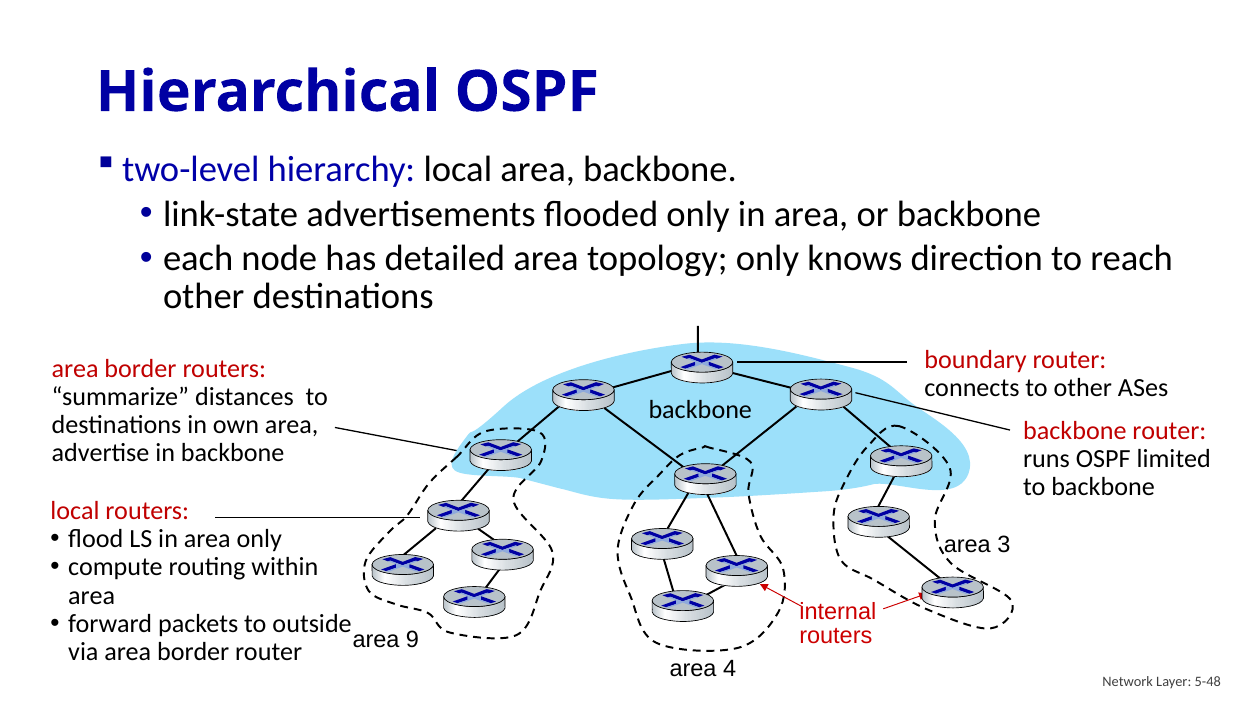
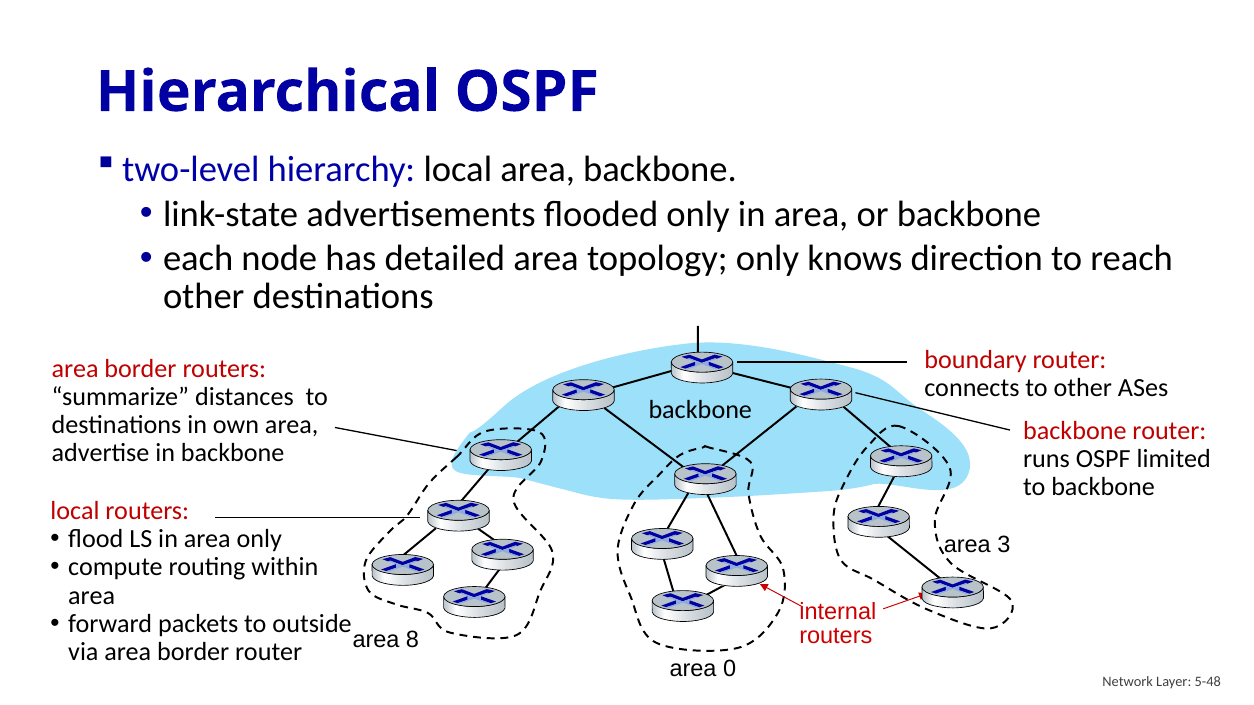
9: 9 -> 8
4: 4 -> 0
